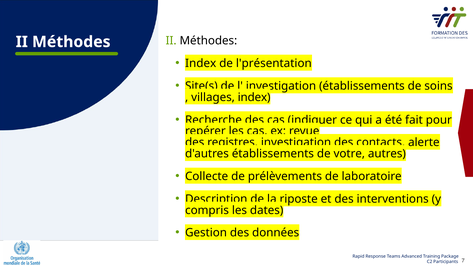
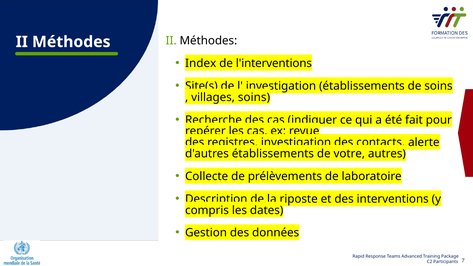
l'présentation: l'présentation -> l'interventions
villages index: index -> soins
